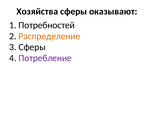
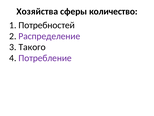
оказывают: оказывают -> количество
Распределение colour: orange -> purple
3 Сферы: Сферы -> Такого
